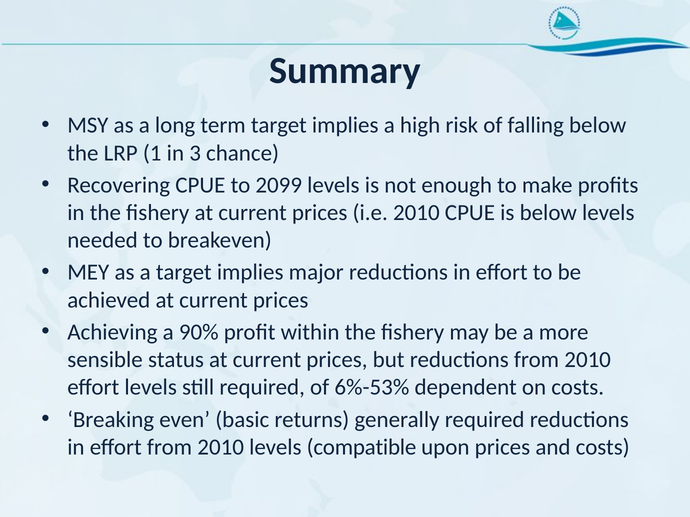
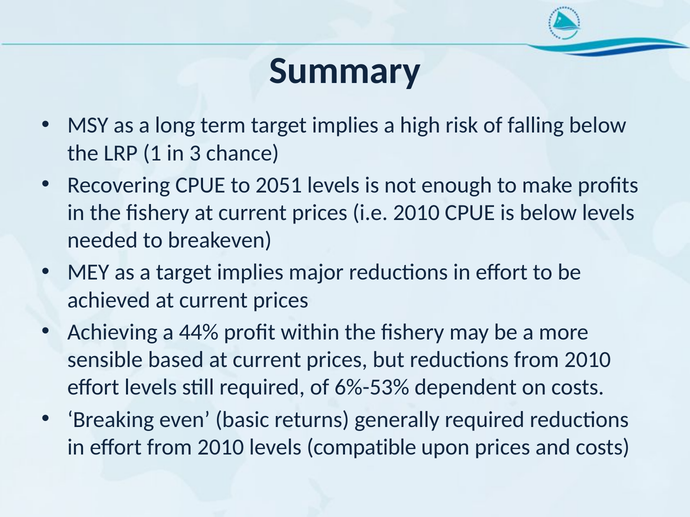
2099: 2099 -> 2051
90%: 90% -> 44%
status: status -> based
